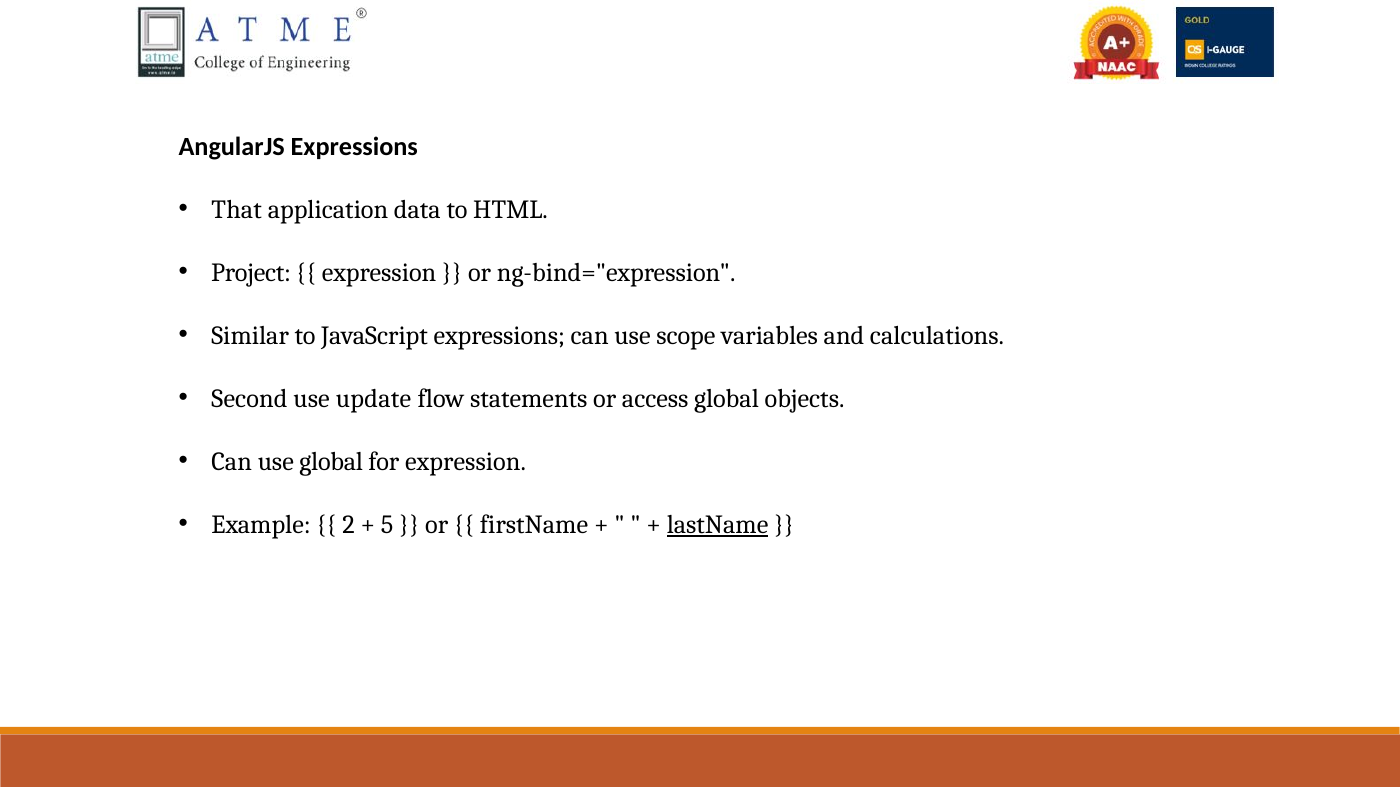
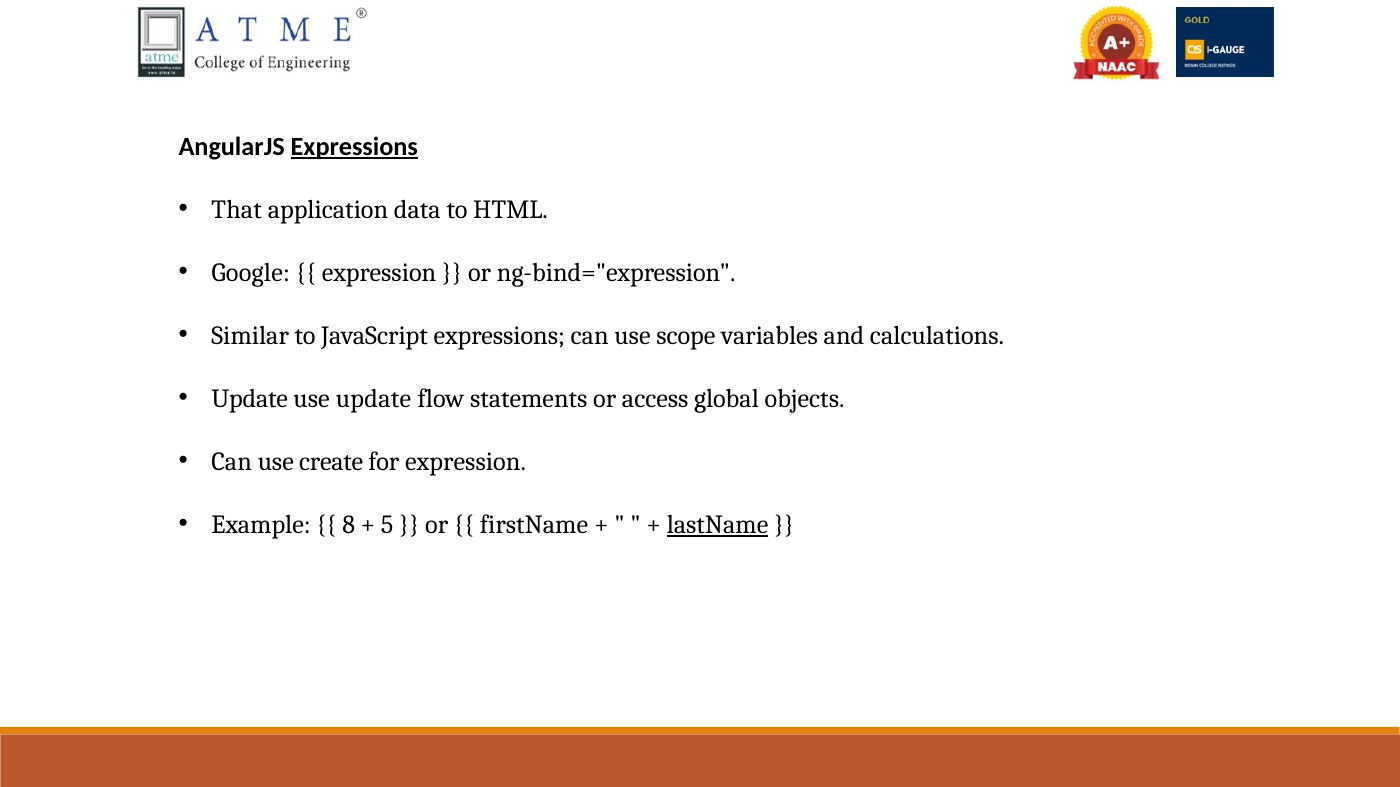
Expressions at (354, 147) underline: none -> present
Project: Project -> Google
Second at (250, 399): Second -> Update
use global: global -> create
2: 2 -> 8
